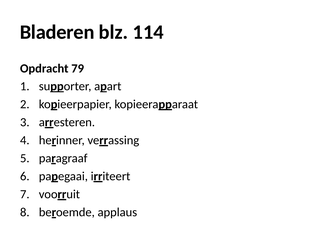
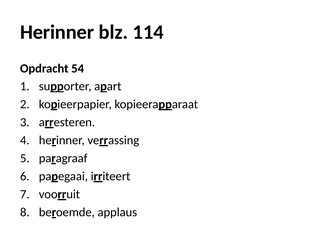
Bladeren at (57, 32): Bladeren -> Herinner
79: 79 -> 54
